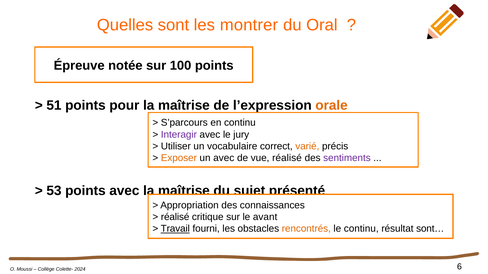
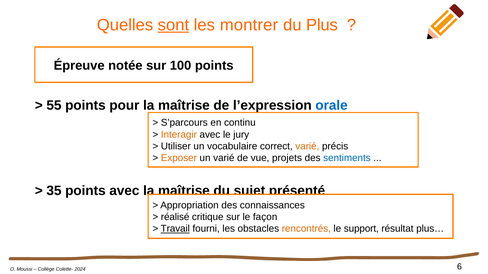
sont underline: none -> present
Oral: Oral -> Plus
51: 51 -> 55
orale colour: orange -> blue
Interagir colour: purple -> orange
un avec: avec -> varié
vue réalisé: réalisé -> projets
sentiments colour: purple -> blue
53: 53 -> 35
avant: avant -> façon
le continu: continu -> support
sont…: sont… -> plus…
